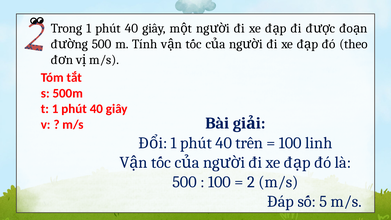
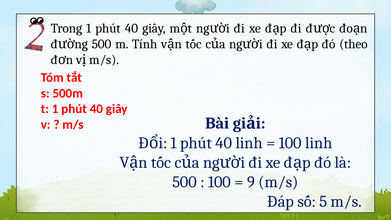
40 trên: trên -> linh
2: 2 -> 9
